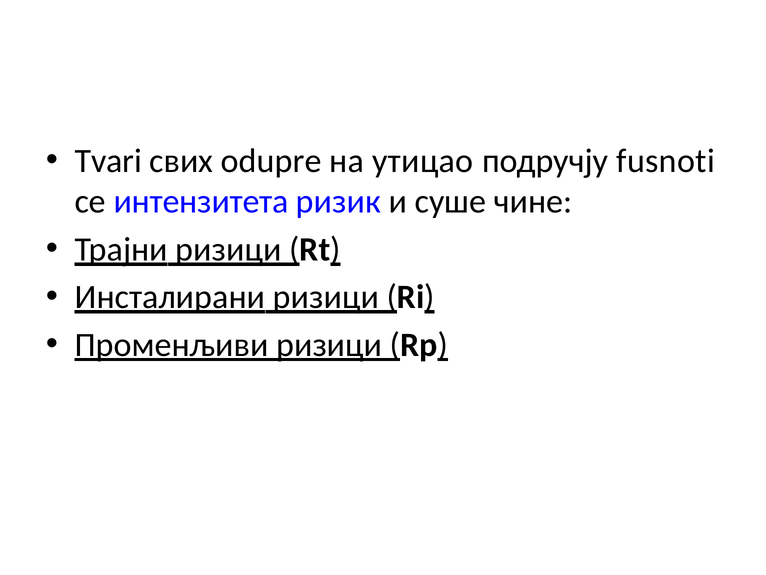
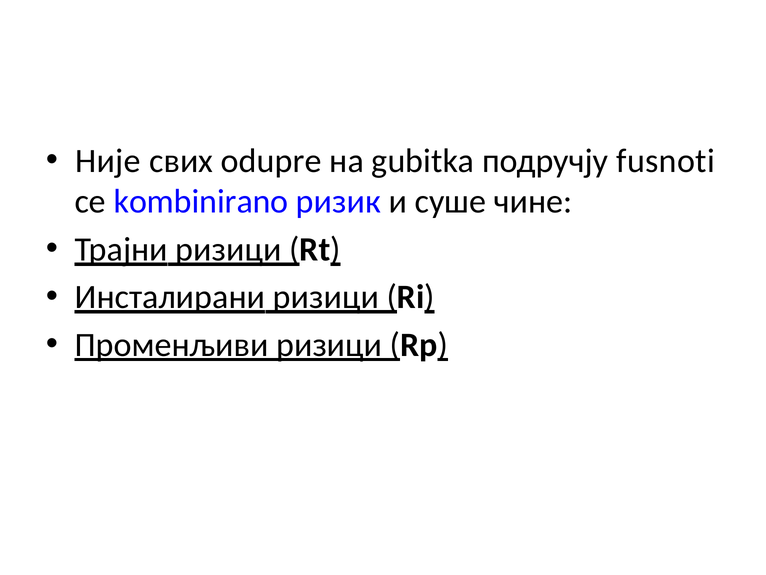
Tvari: Tvari -> Није
утицао: утицао -> gubitka
интензитета: интензитета -> kombinirano
